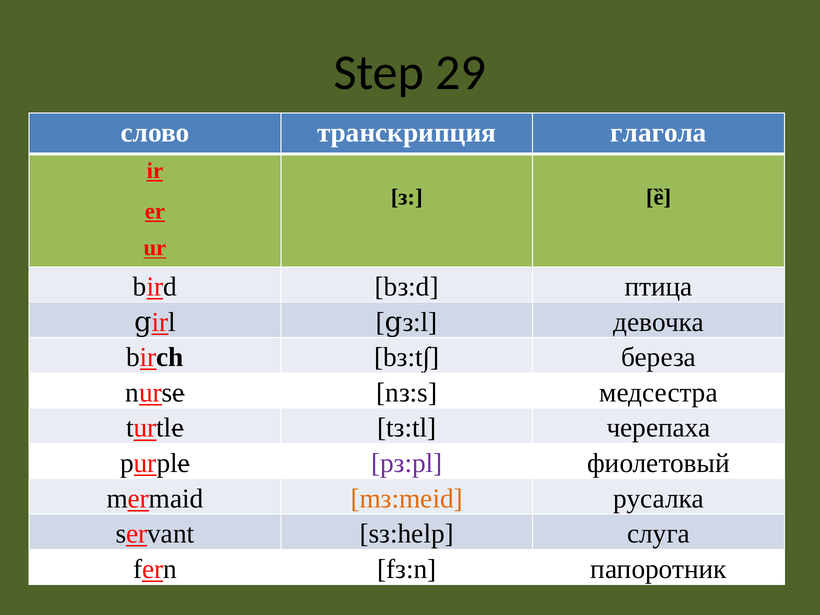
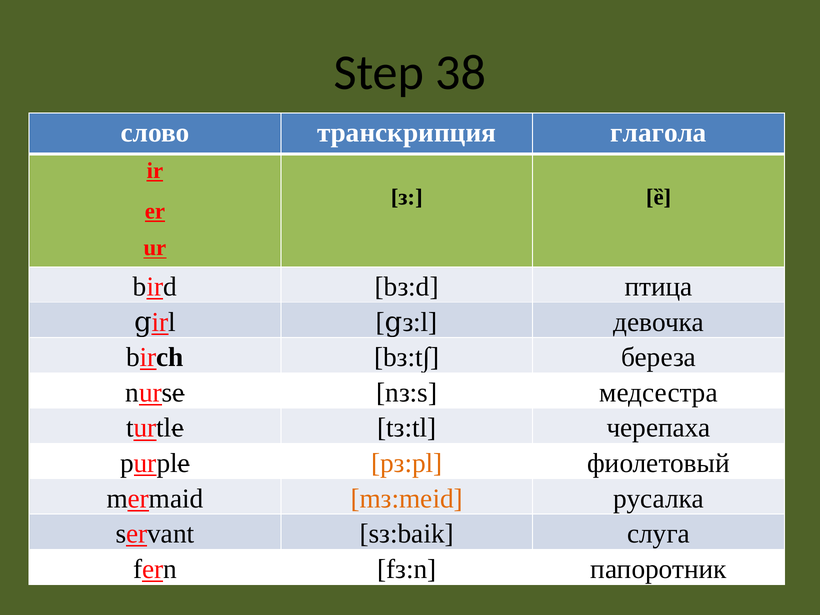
29: 29 -> 38
pз:pl colour: purple -> orange
sз:help: sз:help -> sз:baik
